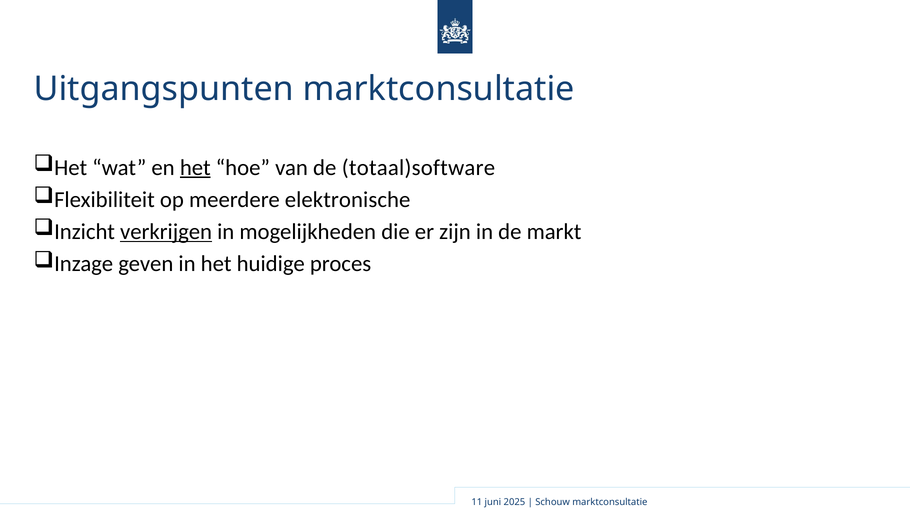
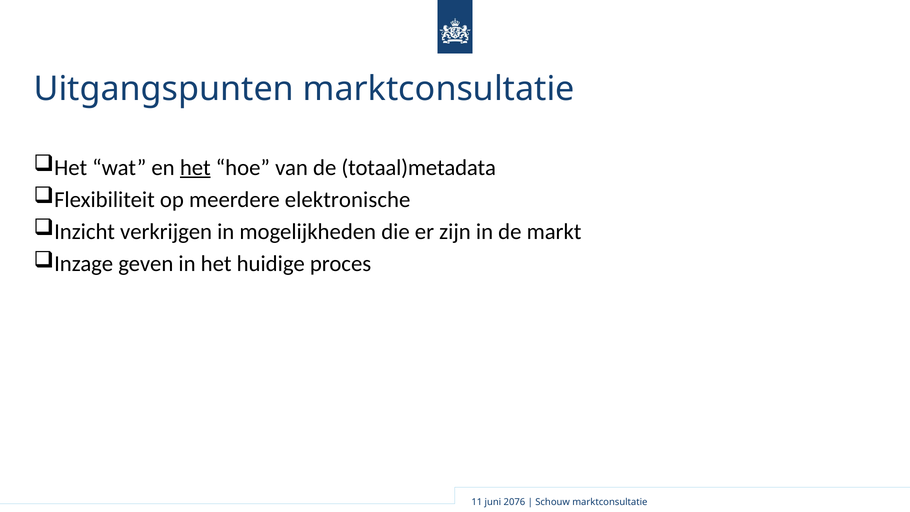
totaal)software: totaal)software -> totaal)metadata
verkrijgen underline: present -> none
2025: 2025 -> 2076
